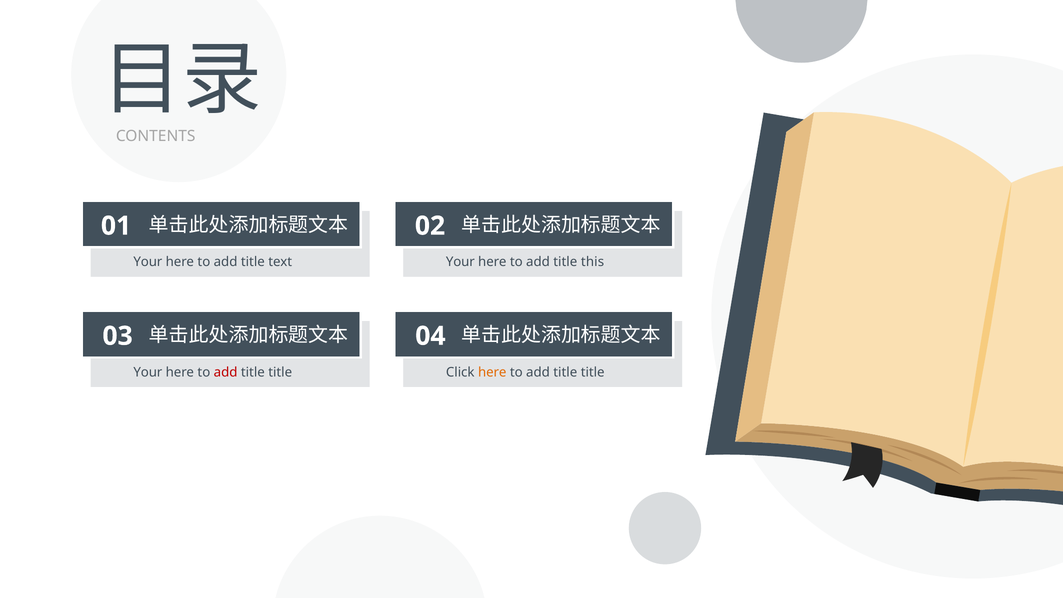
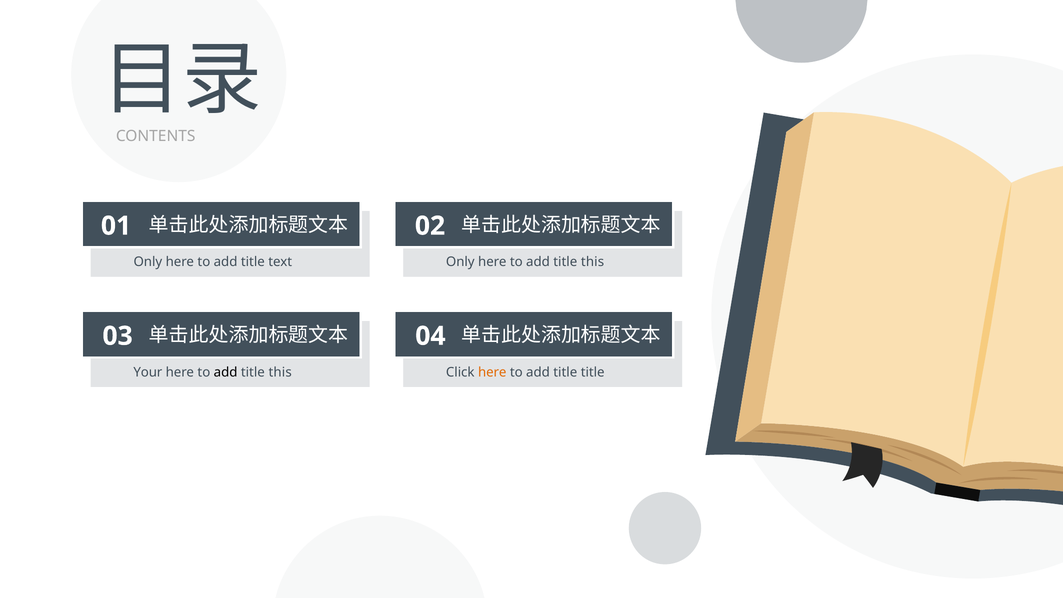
Your at (148, 262): Your -> Only
Your at (460, 262): Your -> Only
add at (226, 372) colour: red -> black
title at (280, 372): title -> this
